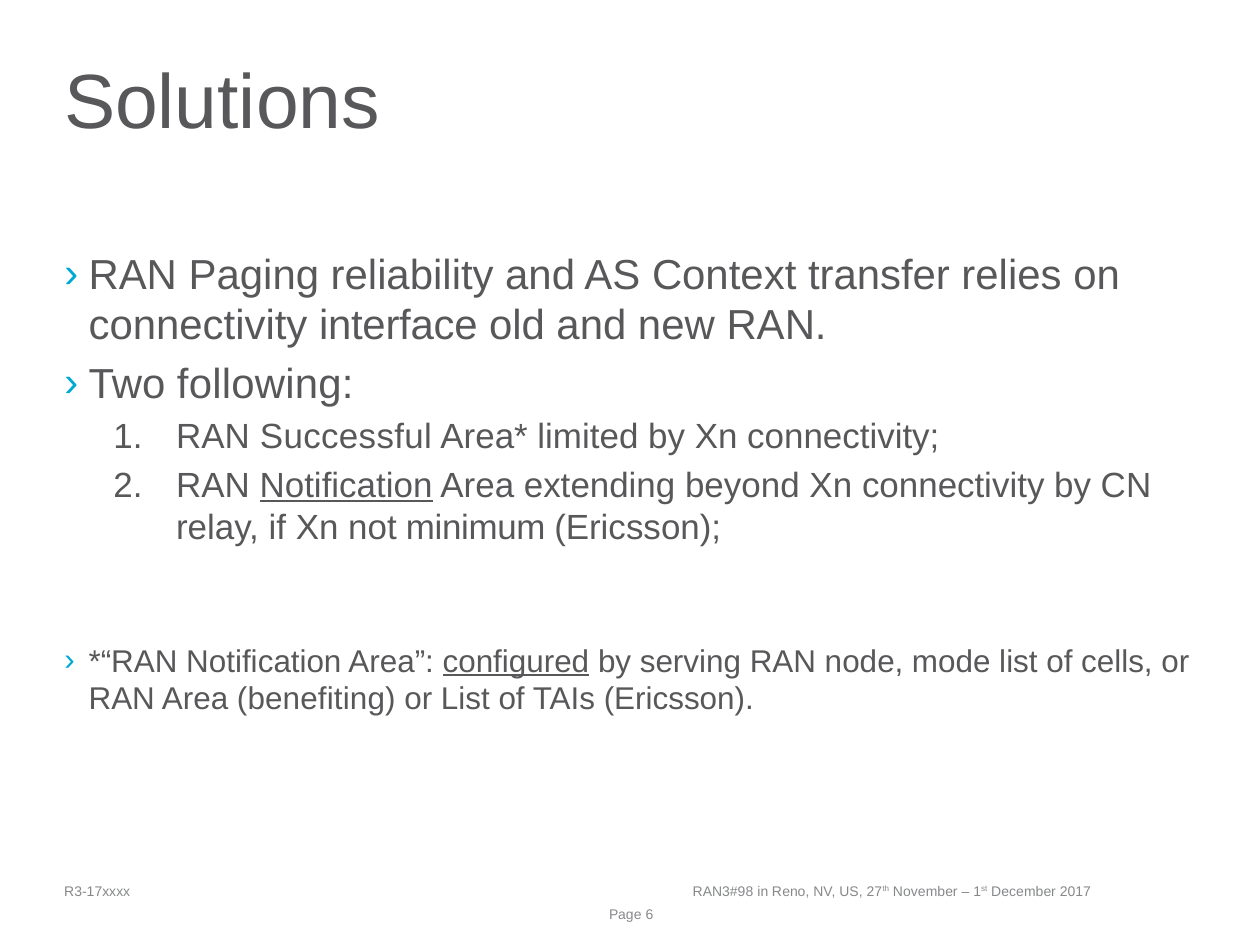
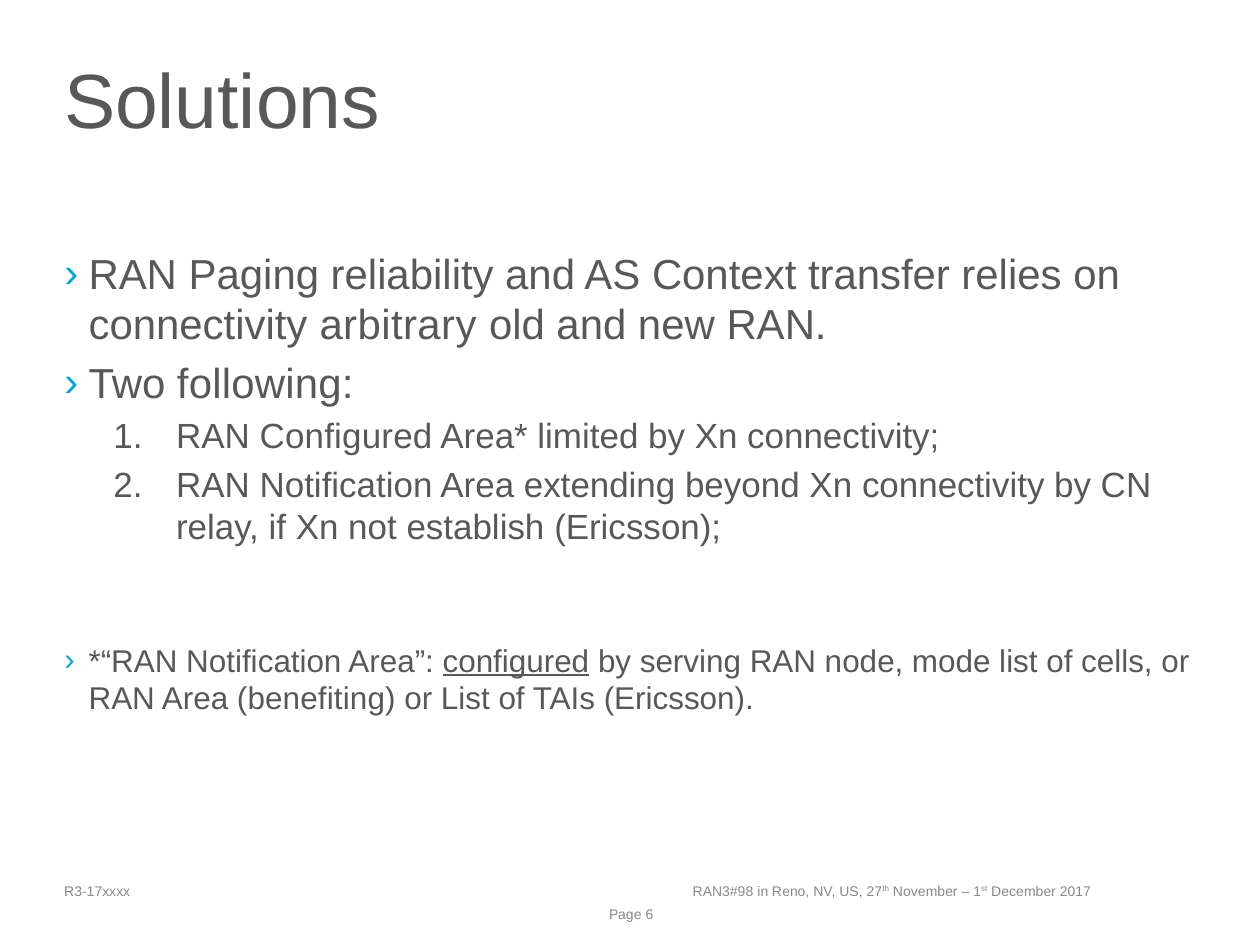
interface: interface -> arbitrary
RAN Successful: Successful -> Configured
Notification at (346, 486) underline: present -> none
minimum: minimum -> establish
